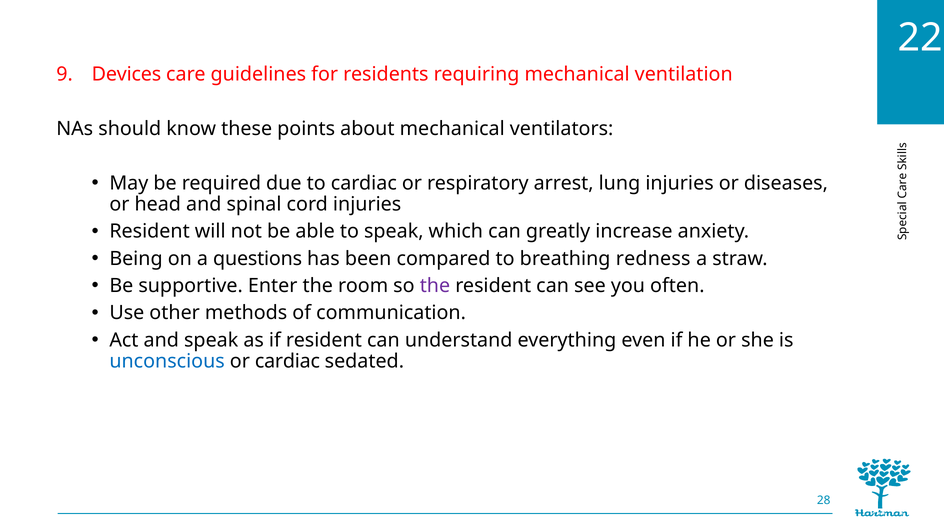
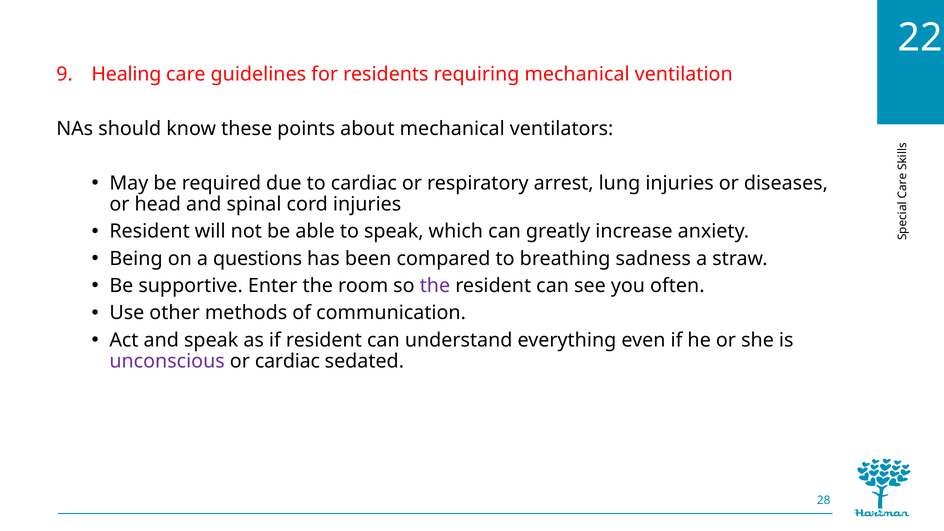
Devices: Devices -> Healing
redness: redness -> sadness
unconscious colour: blue -> purple
